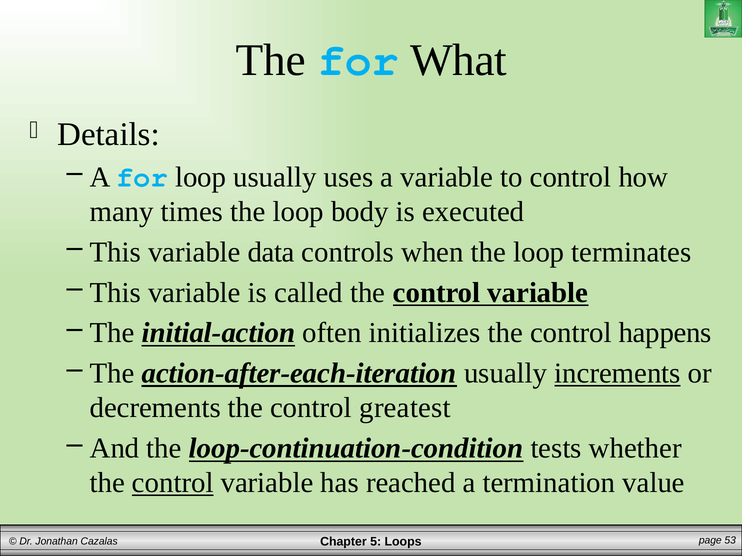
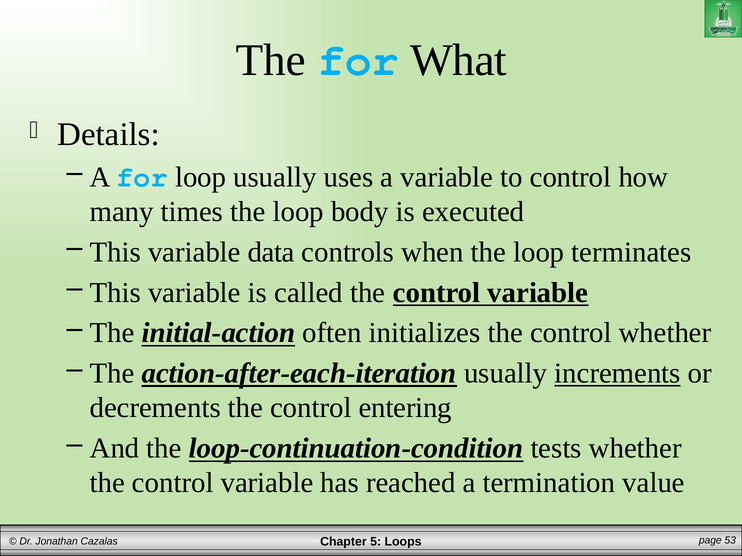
control happens: happens -> whether
greatest: greatest -> entering
control at (173, 483) underline: present -> none
